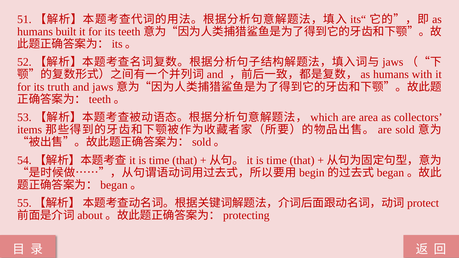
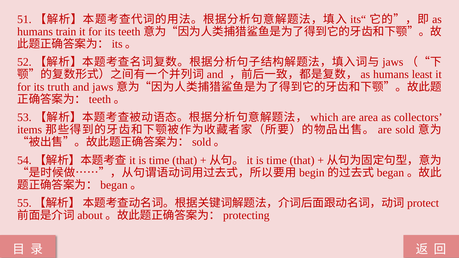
built: built -> train
with: with -> least
